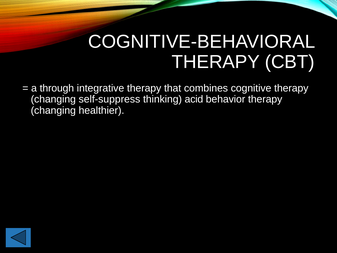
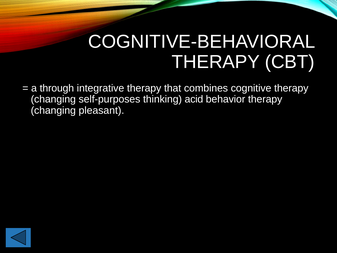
self-suppress: self-suppress -> self-purposes
healthier: healthier -> pleasant
